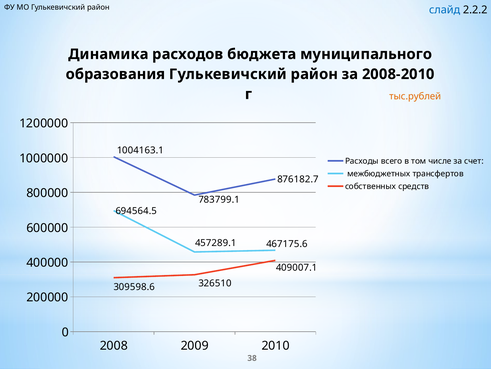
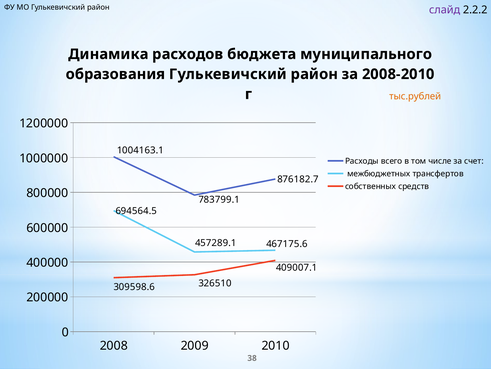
слайд colour: blue -> purple
